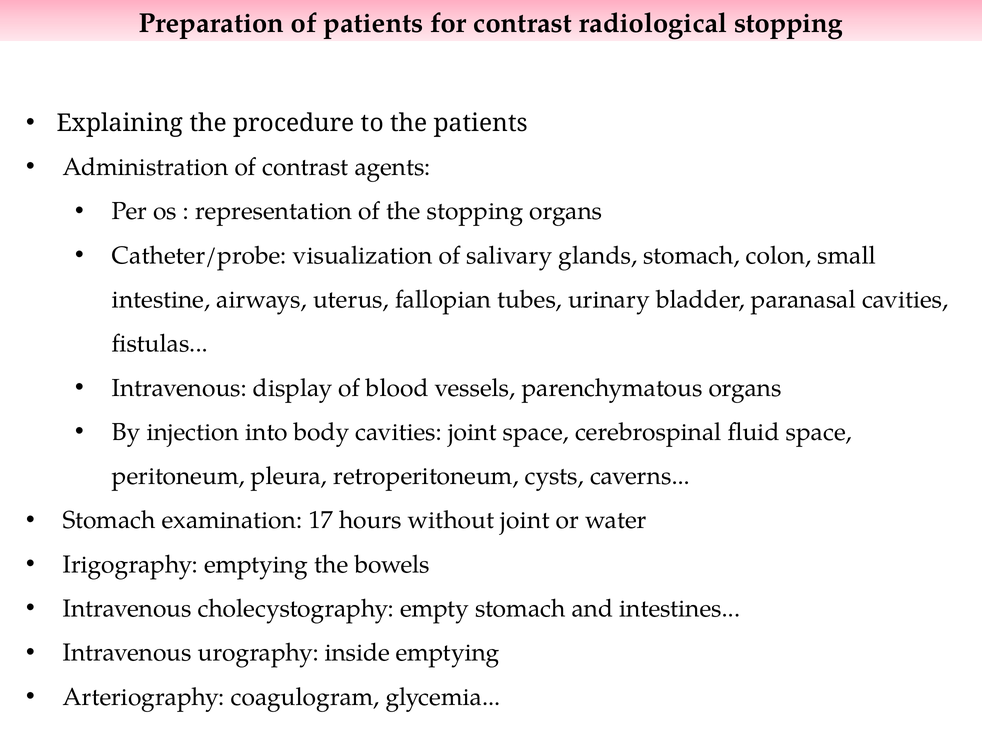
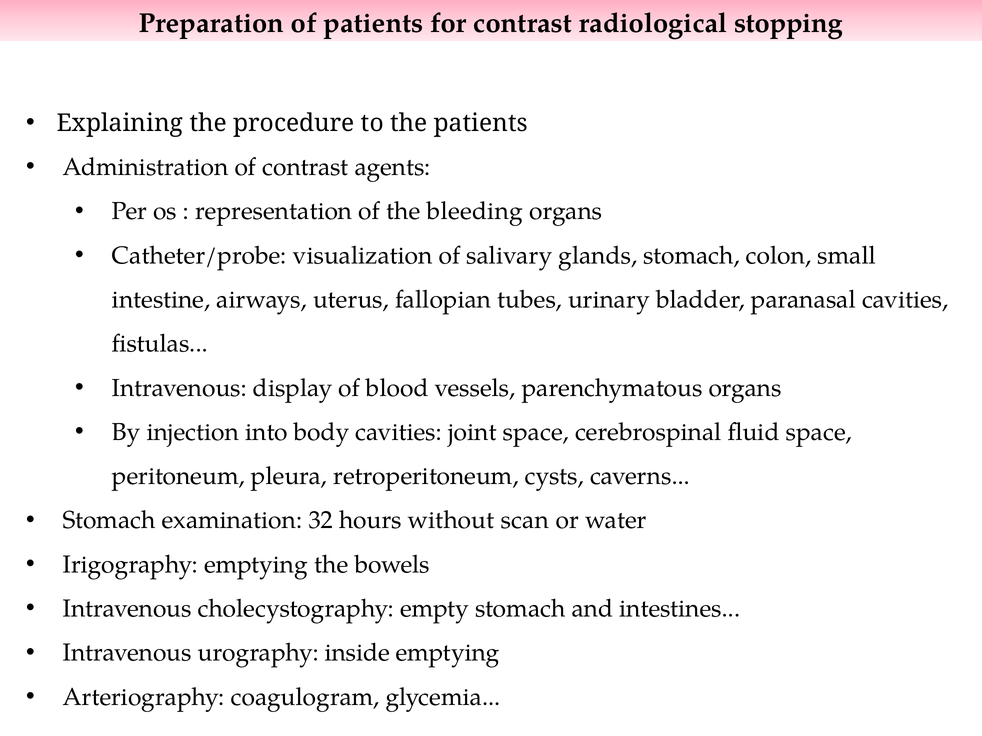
the stopping: stopping -> bleeding
17: 17 -> 32
without joint: joint -> scan
